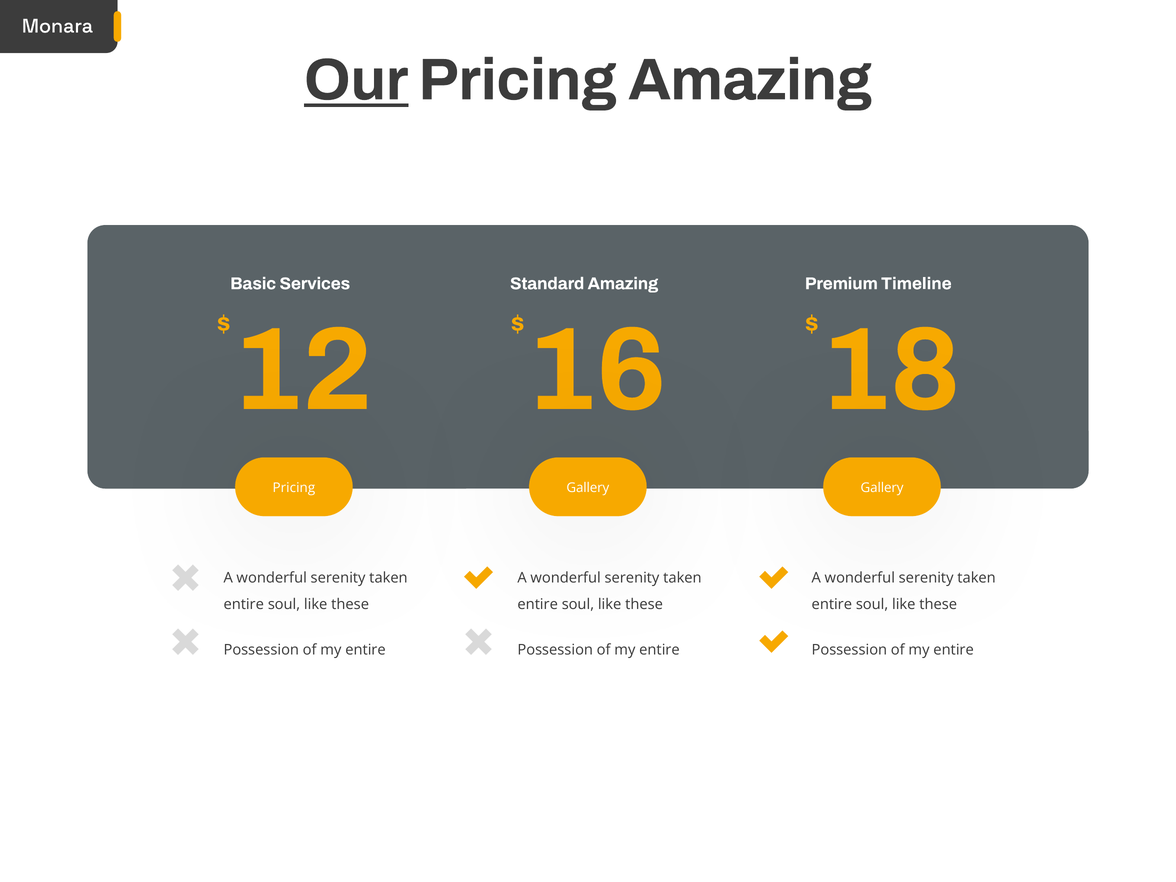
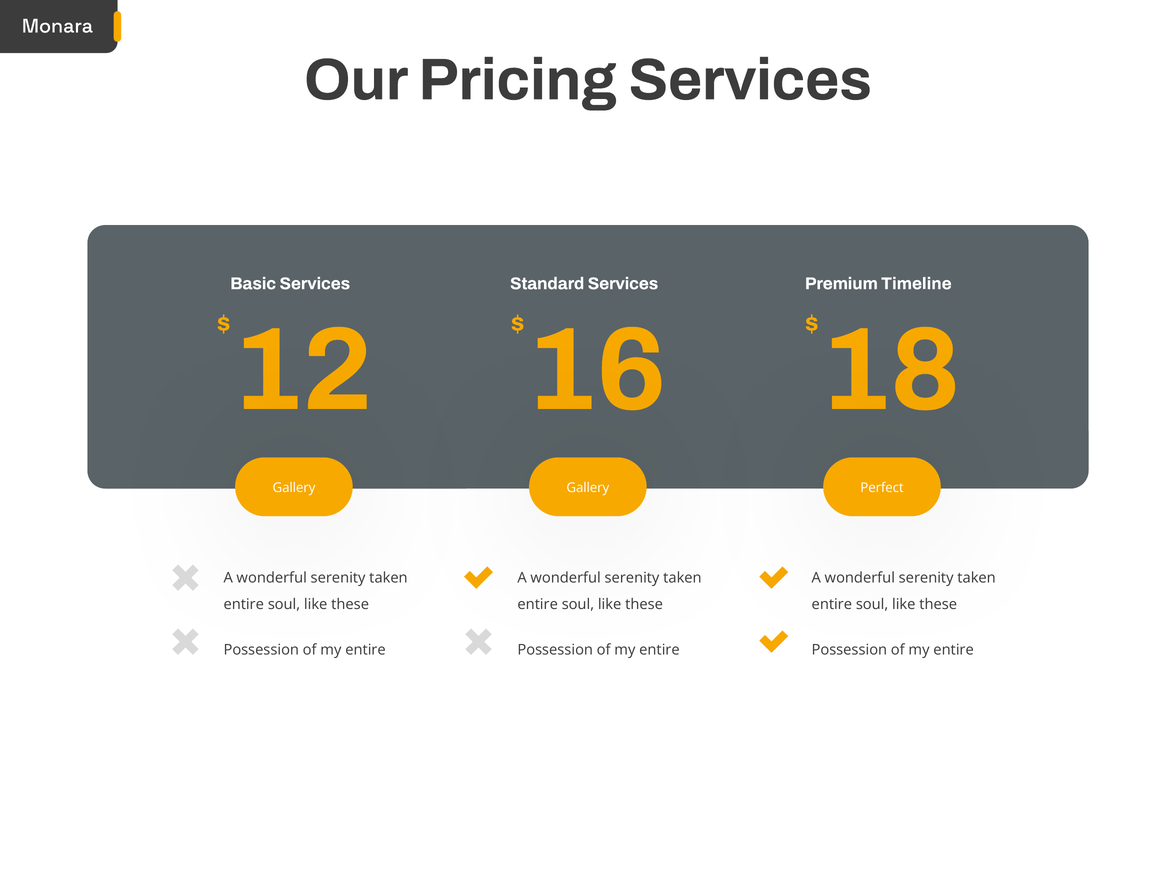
Our underline: present -> none
Pricing Amazing: Amazing -> Services
Standard Amazing: Amazing -> Services
Pricing at (294, 488): Pricing -> Gallery
Gallery at (882, 488): Gallery -> Perfect
